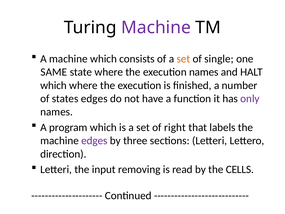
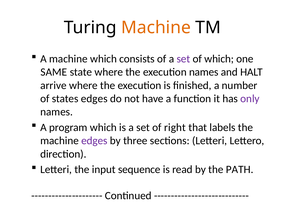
Machine at (156, 28) colour: purple -> orange
set at (183, 59) colour: orange -> purple
of single: single -> which
which at (53, 85): which -> arrive
removing: removing -> sequence
CELLS: CELLS -> PATH
